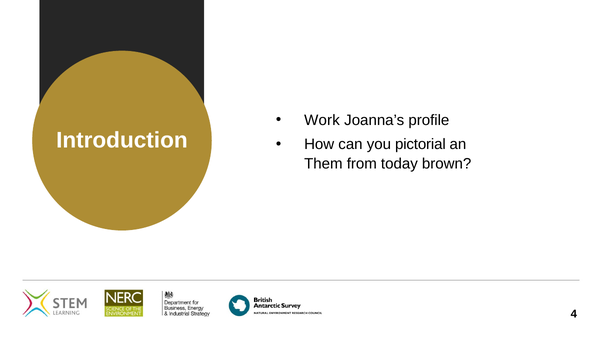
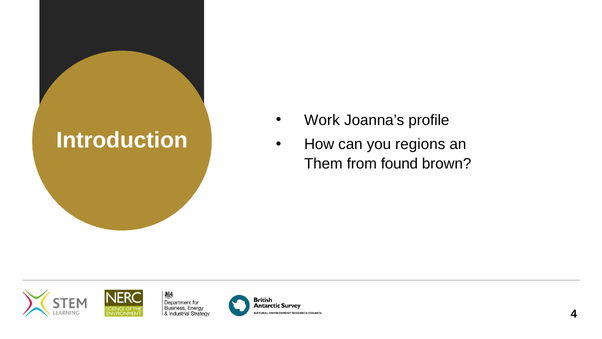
pictorial: pictorial -> regions
today: today -> found
